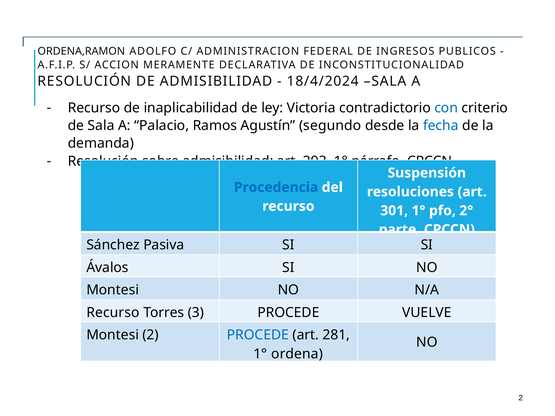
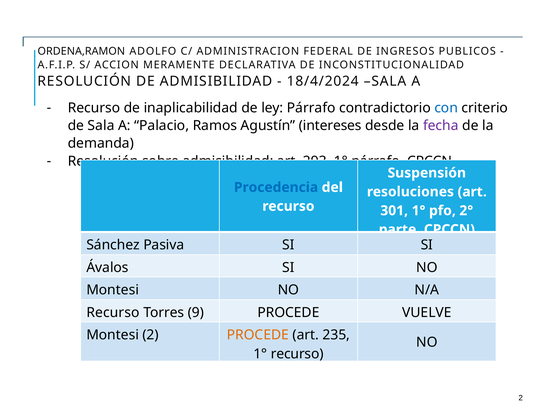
ley Victoria: Victoria -> Párrafo
segundo: segundo -> intereses
fecha colour: blue -> purple
3: 3 -> 9
PROCEDE at (258, 335) colour: blue -> orange
281: 281 -> 235
1° ordena: ordena -> recurso
